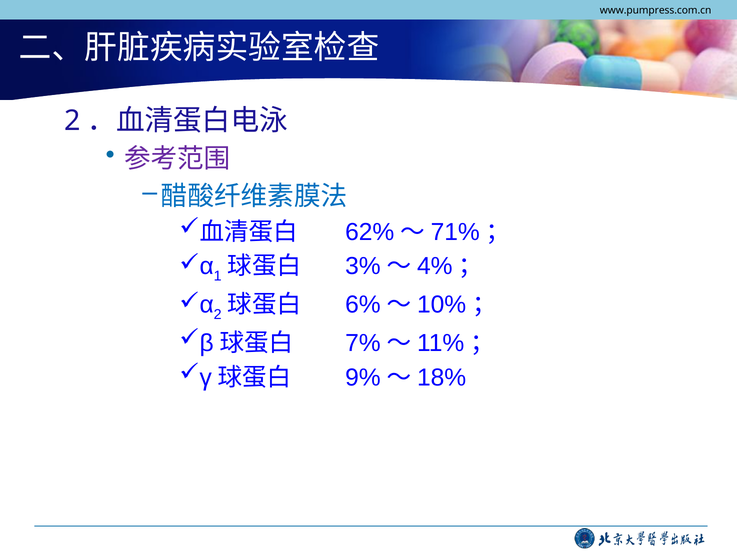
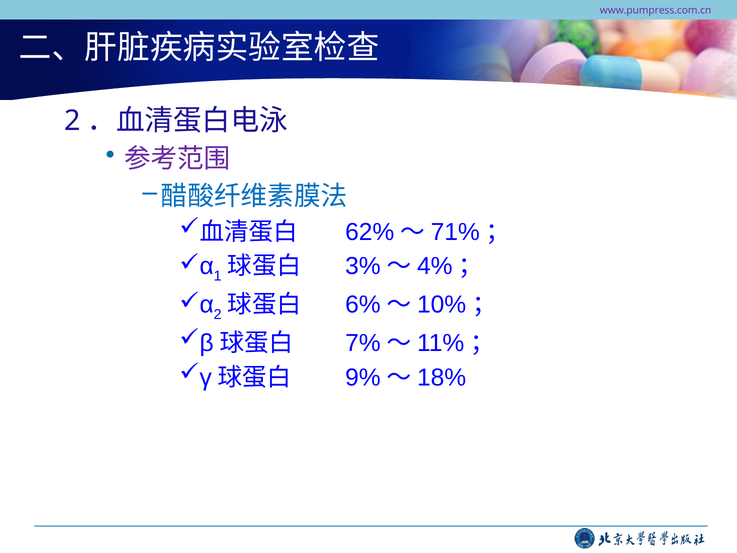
www.pumpress.com.cn colour: black -> purple
